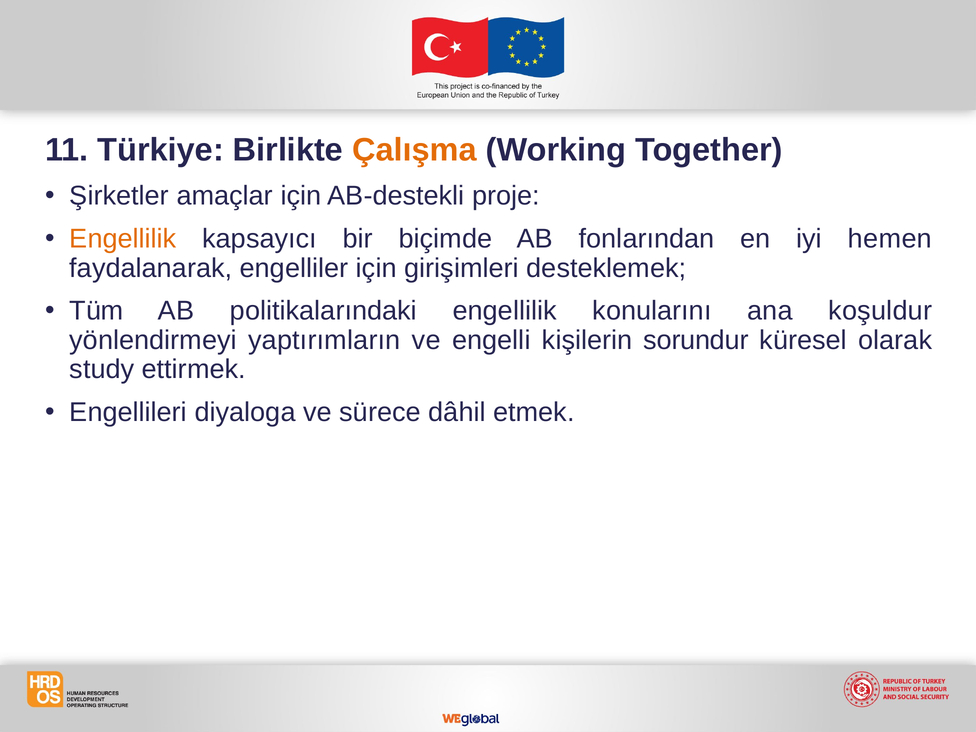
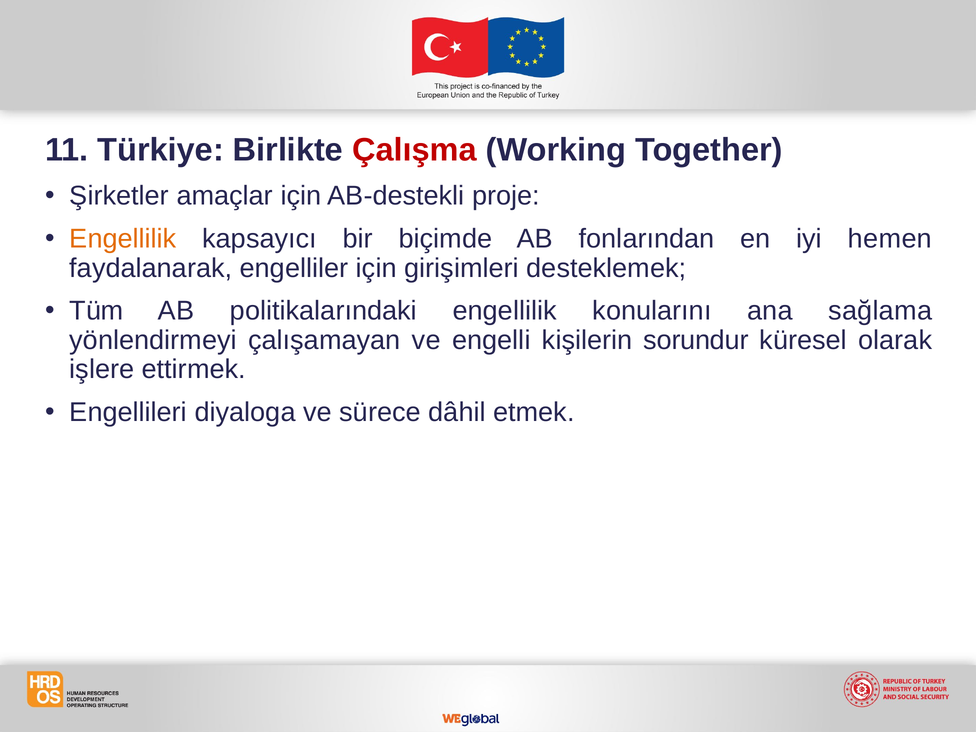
Çalışma colour: orange -> red
koşuldur: koşuldur -> sağlama
yaptırımların: yaptırımların -> çalışamayan
study: study -> işlere
